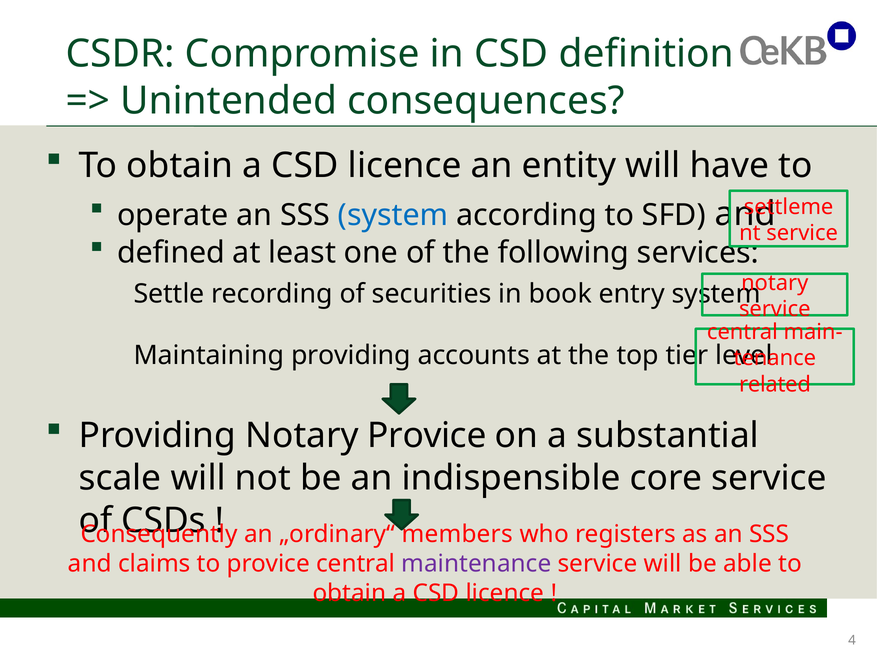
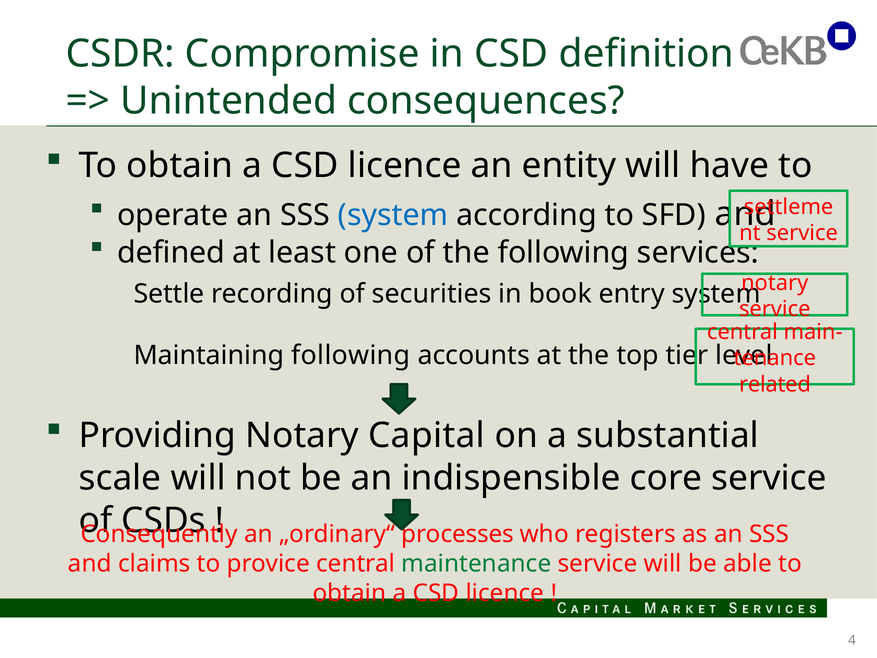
Maintaining providing: providing -> following
Notary Provice: Provice -> Capital
members: members -> processes
maintenance colour: purple -> green
